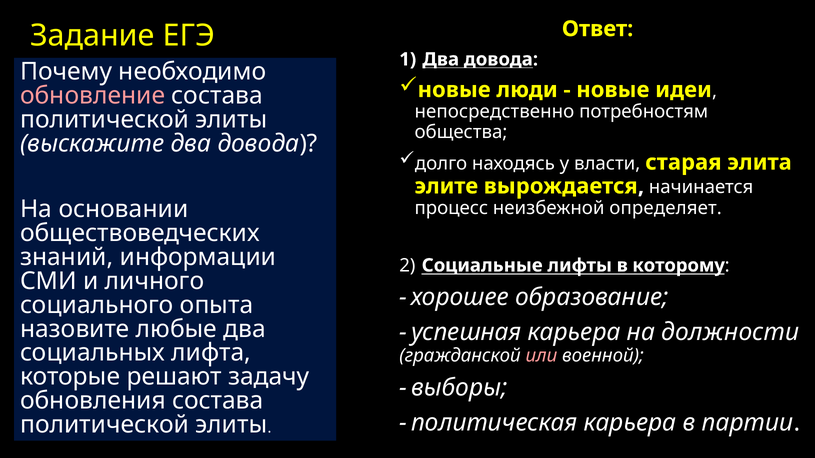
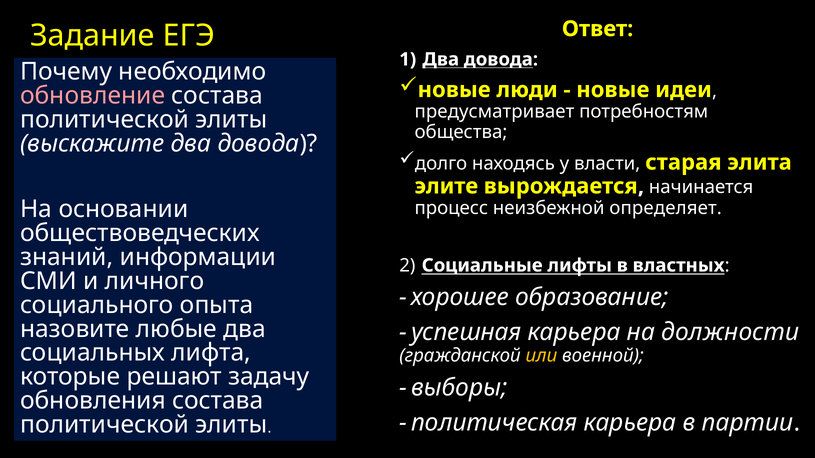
непосредственно: непосредственно -> предусматривает
которому: которому -> властных
или colour: pink -> yellow
